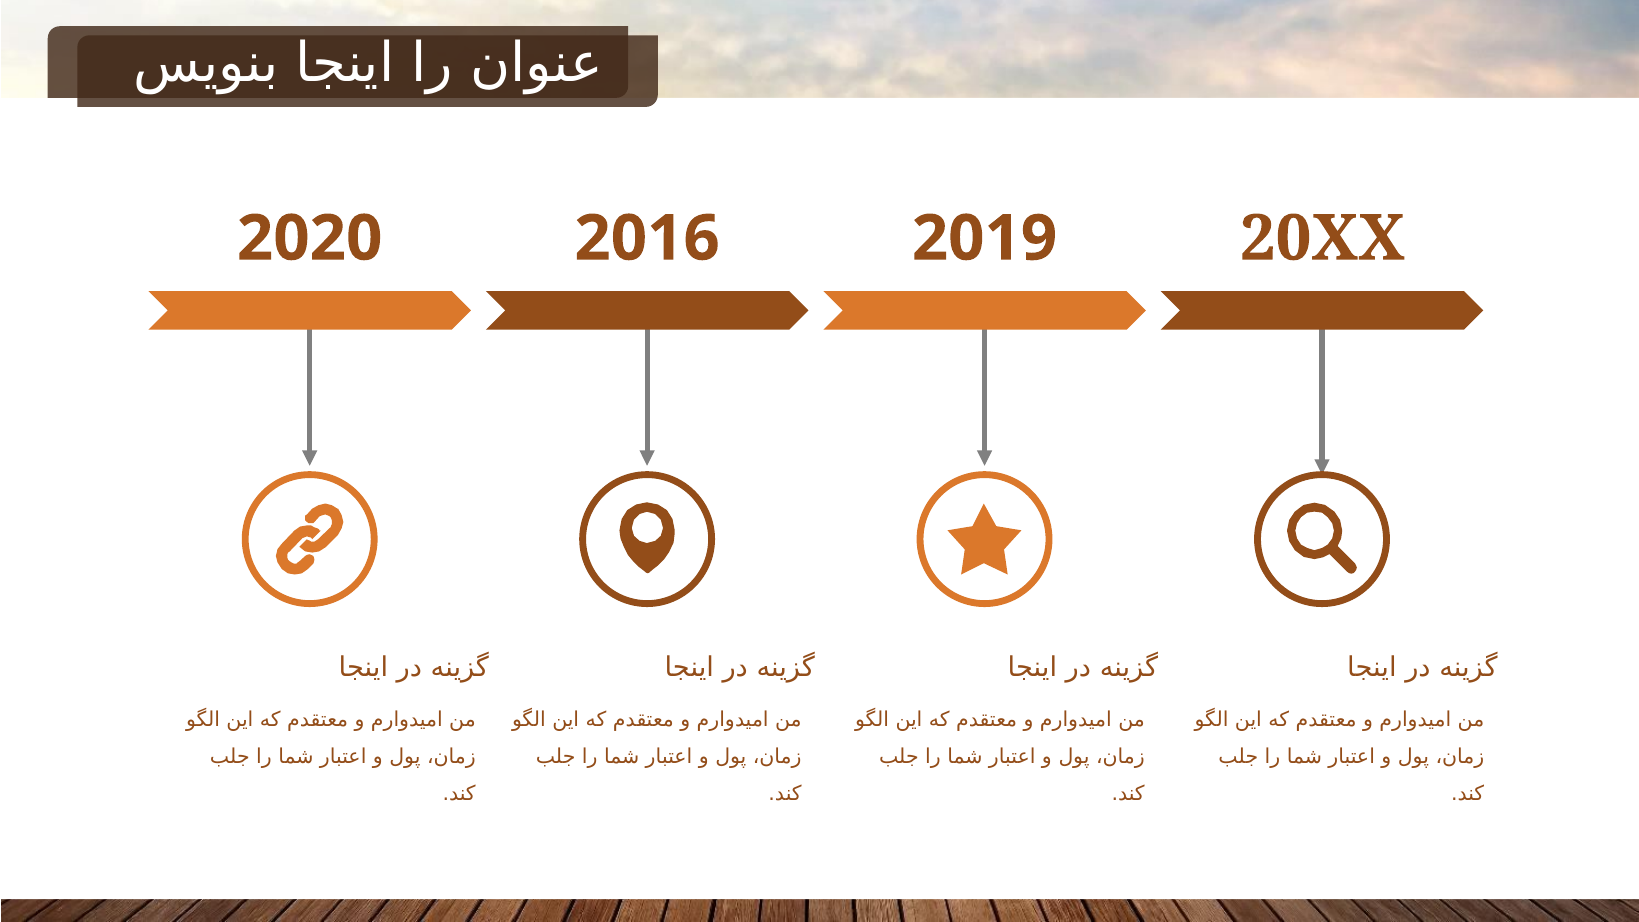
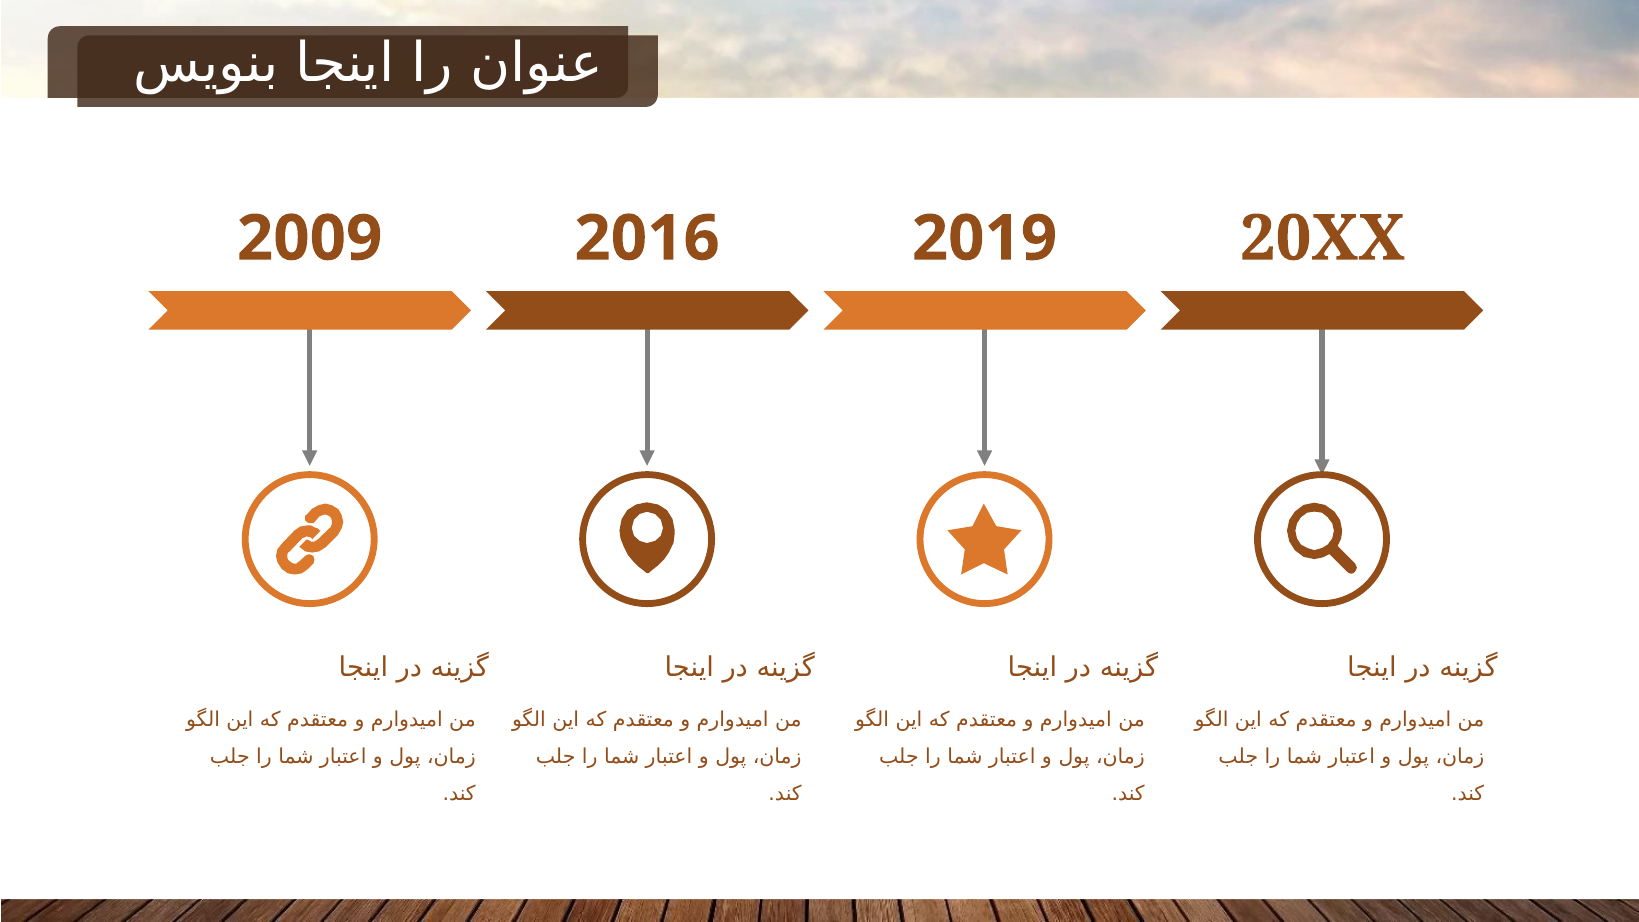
2020: 2020 -> 2009
